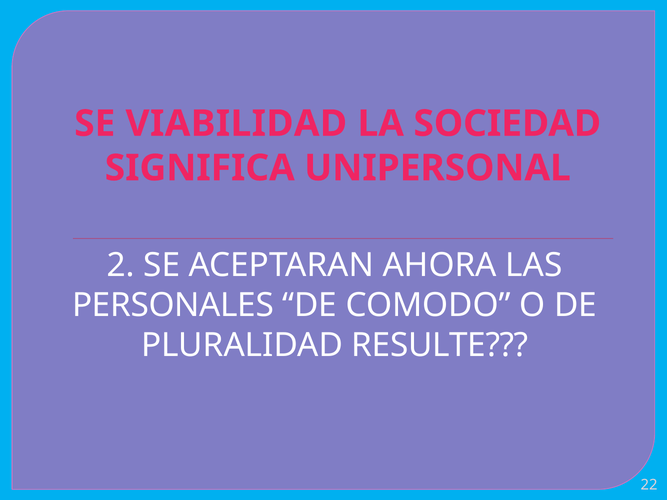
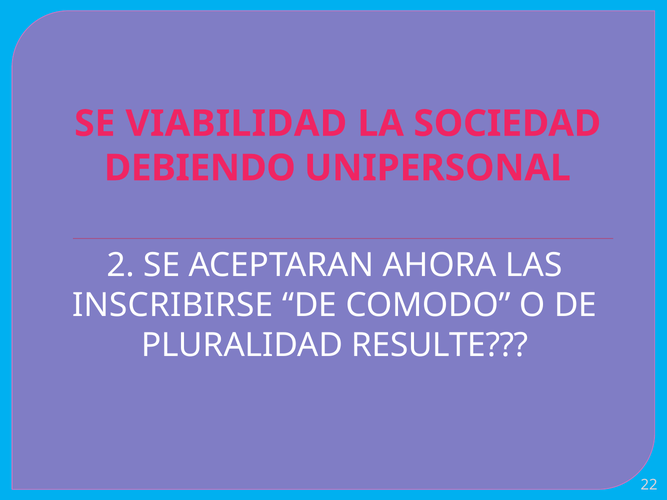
SIGNIFICA: SIGNIFICA -> DEBIENDO
PERSONALES: PERSONALES -> INSCRIBIRSE
